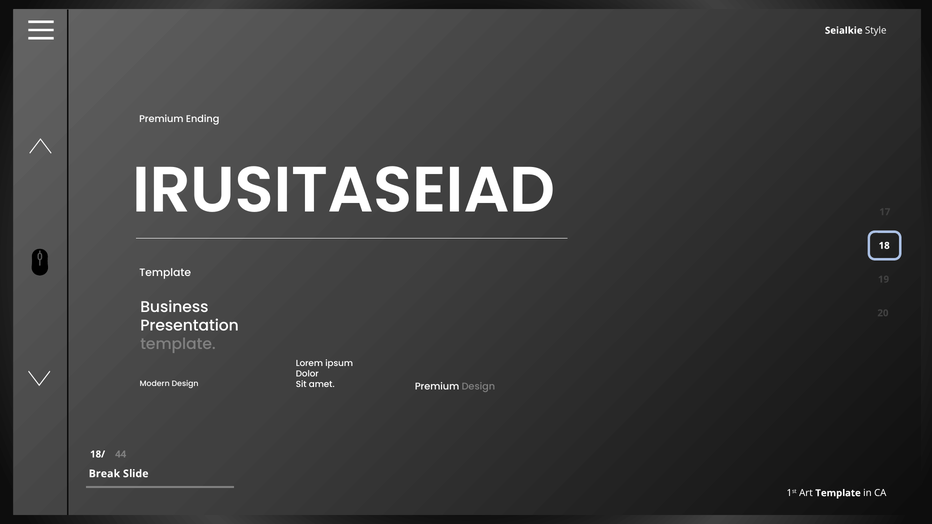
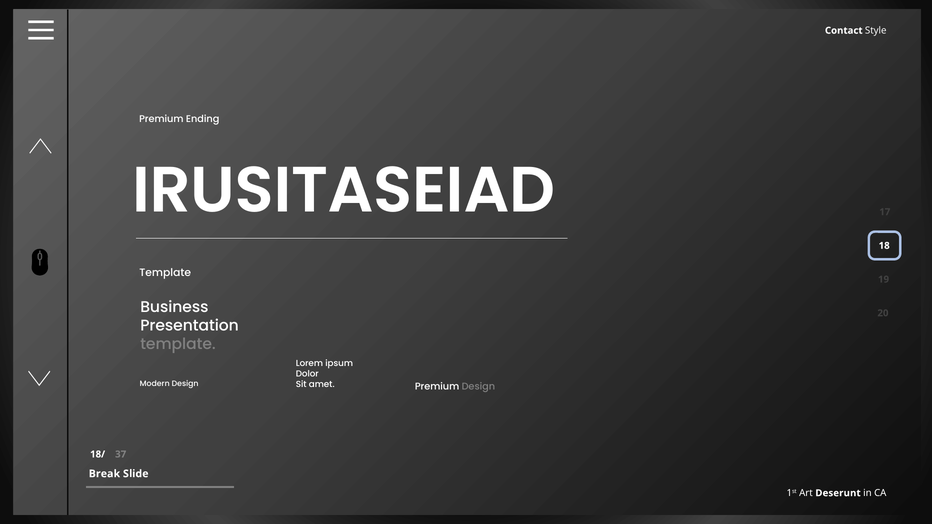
Seialkie: Seialkie -> Contact
44: 44 -> 37
Art Template: Template -> Deserunt
